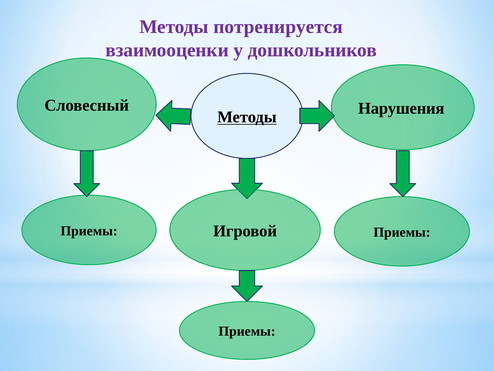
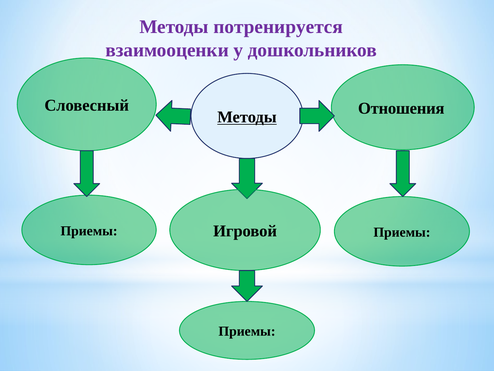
Нарушения: Нарушения -> Отношения
